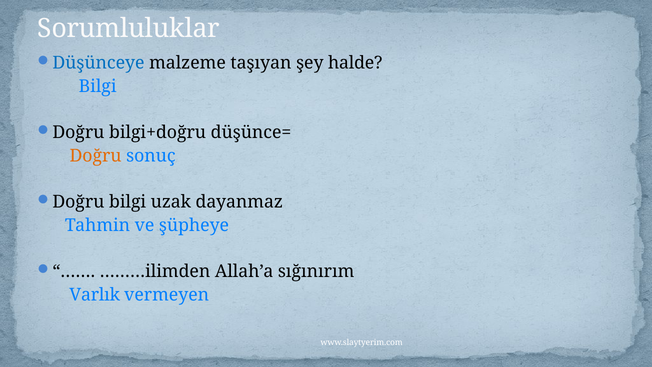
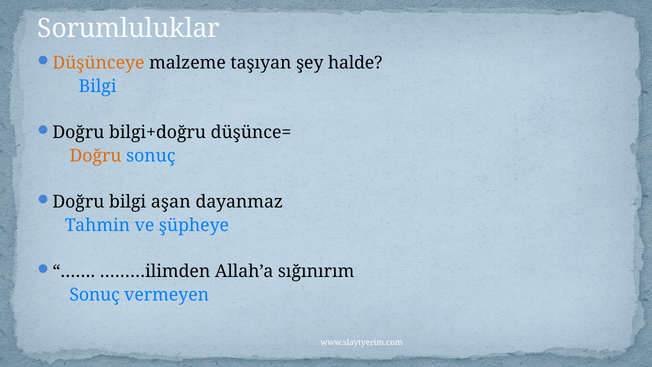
Düşünceye colour: blue -> orange
uzak: uzak -> aşan
Varlık at (95, 295): Varlık -> Sonuç
